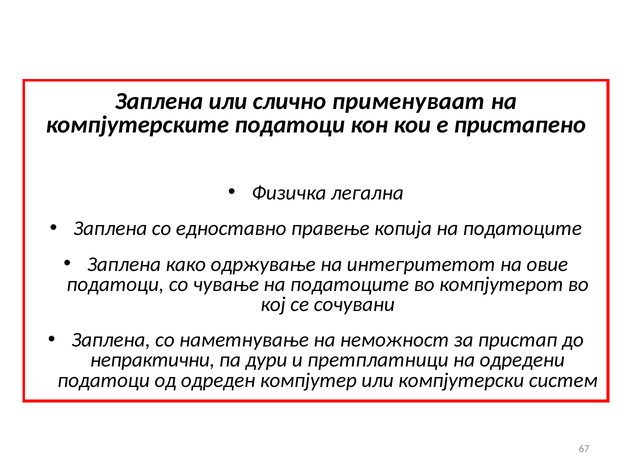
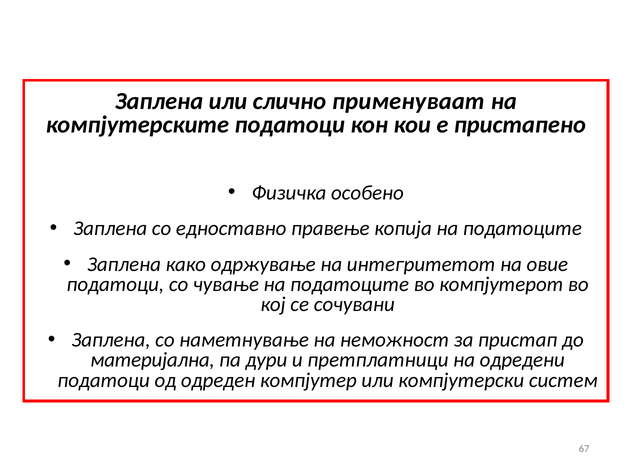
легална: легална -> особено
непрактични: непрактични -> материјална
